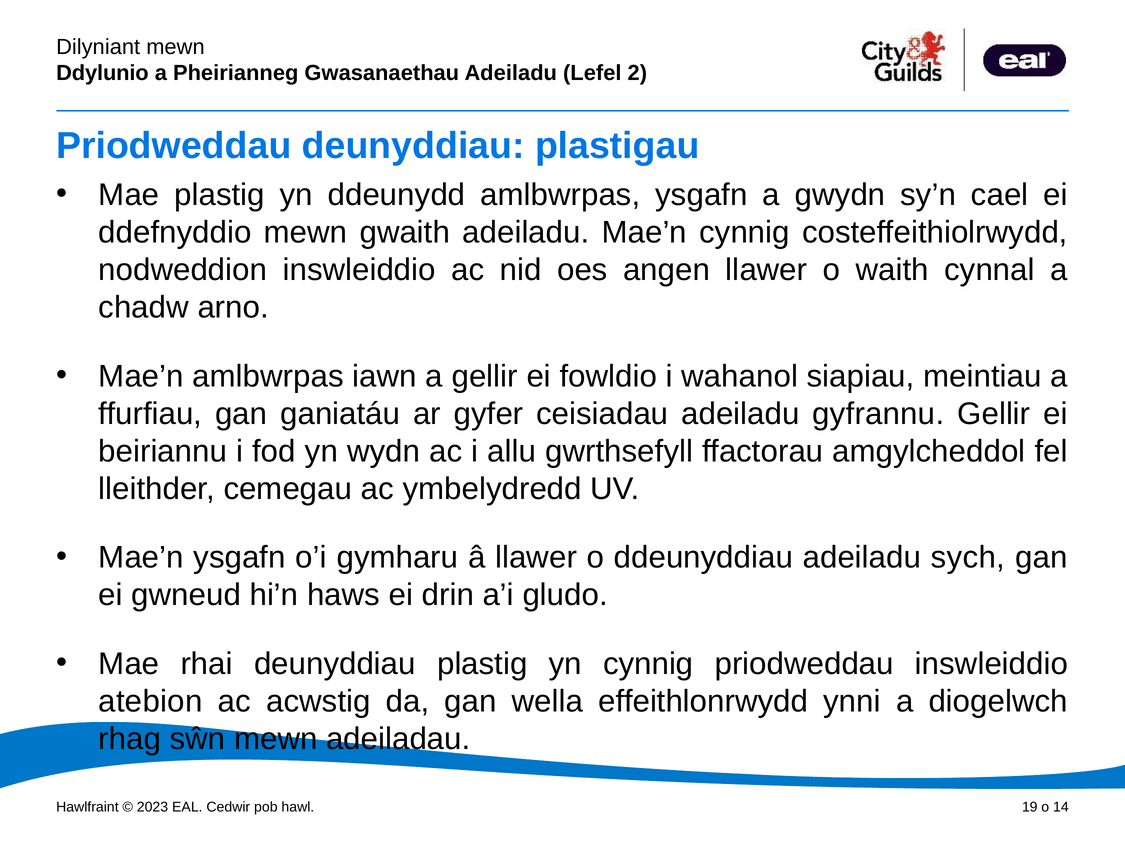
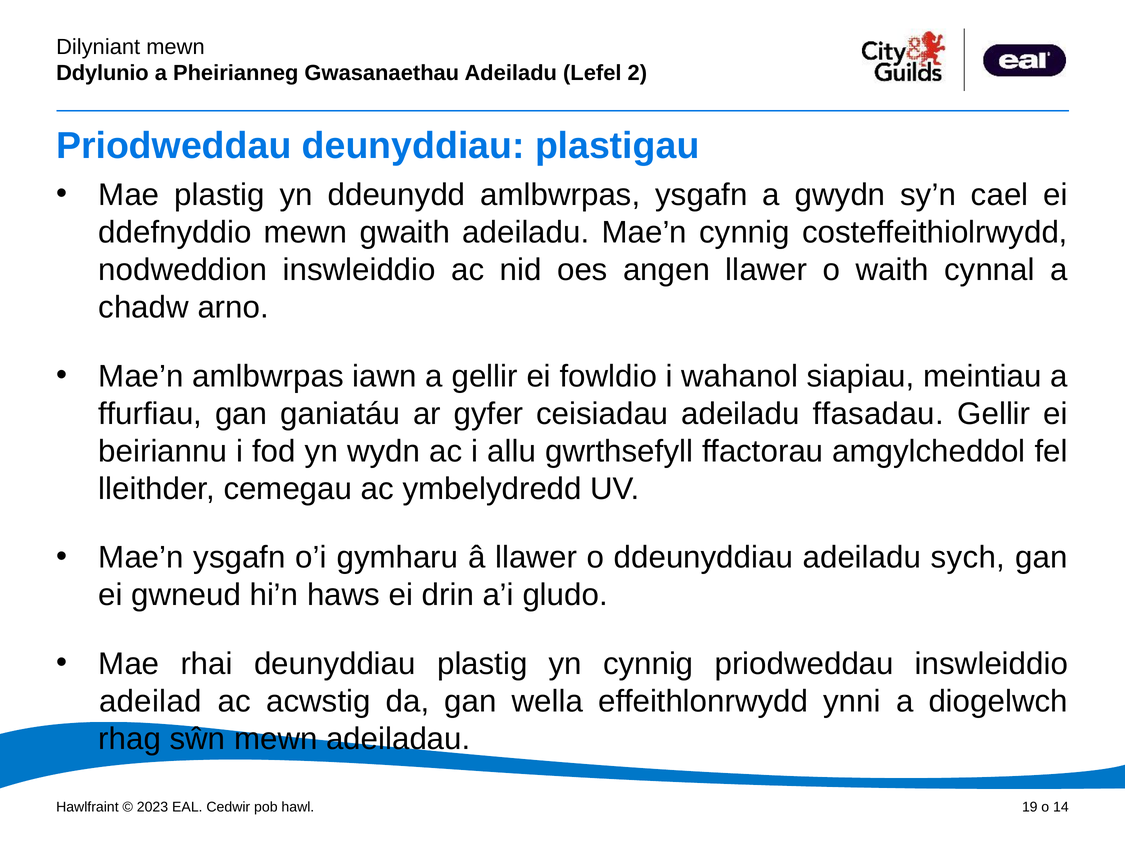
gyfrannu: gyfrannu -> ffasadau
atebion: atebion -> adeilad
